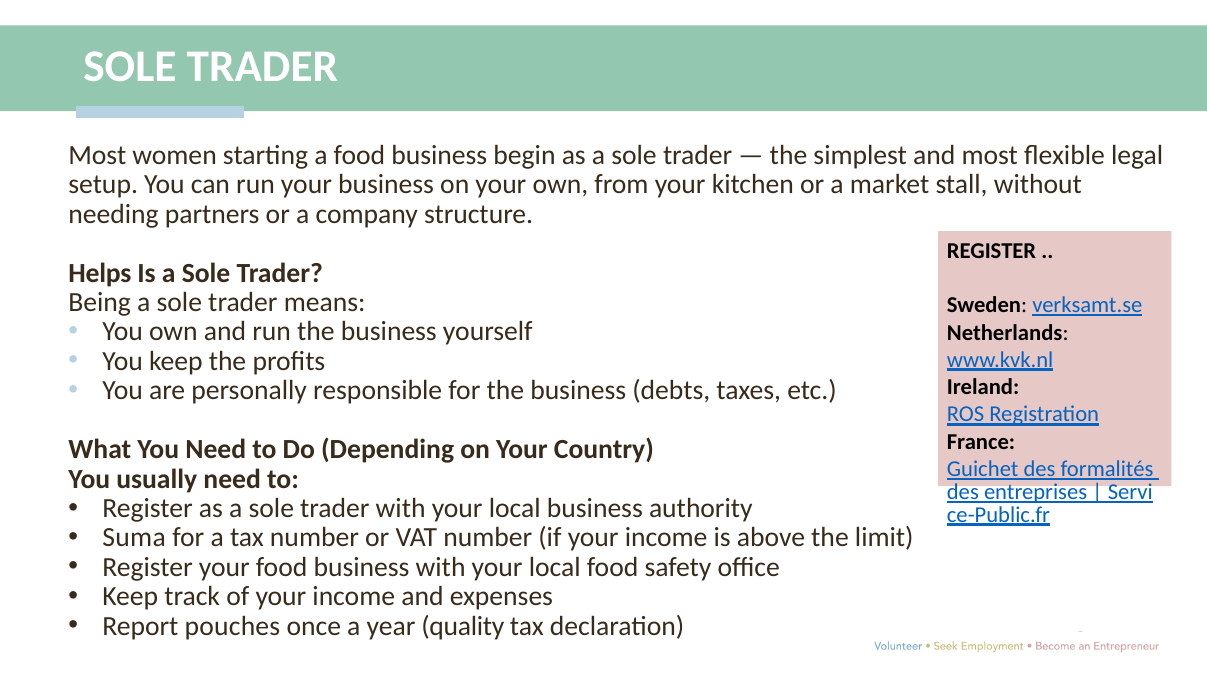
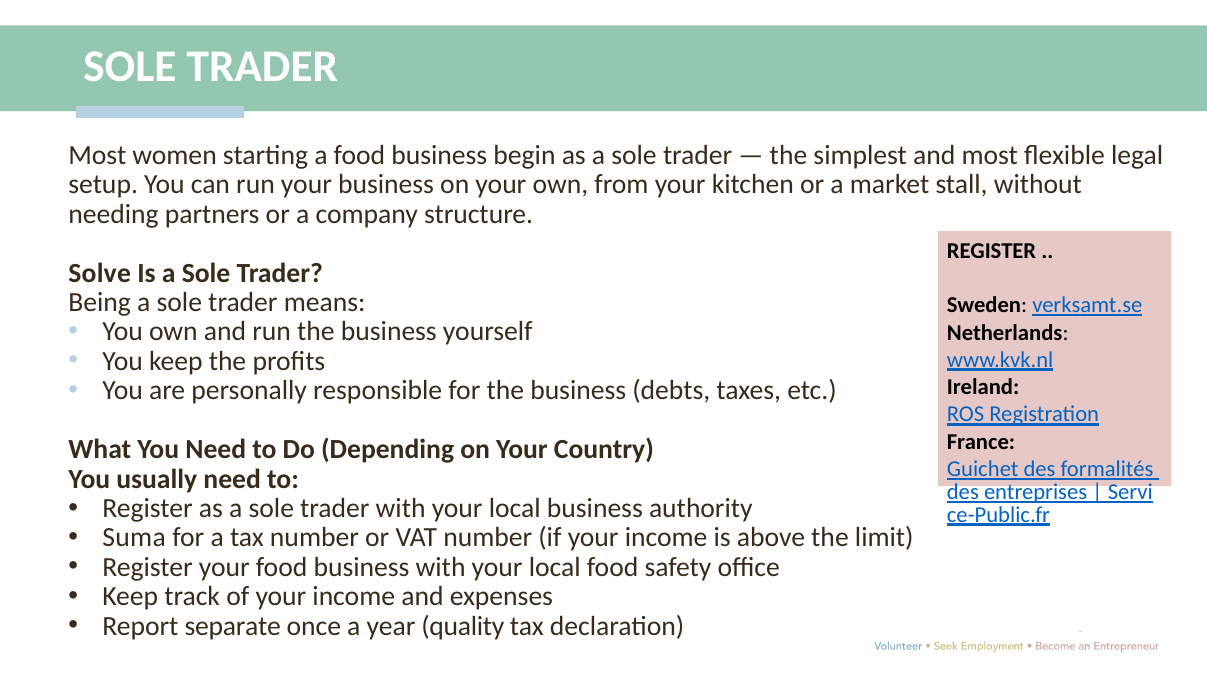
Helps: Helps -> Solve
pouches: pouches -> separate
